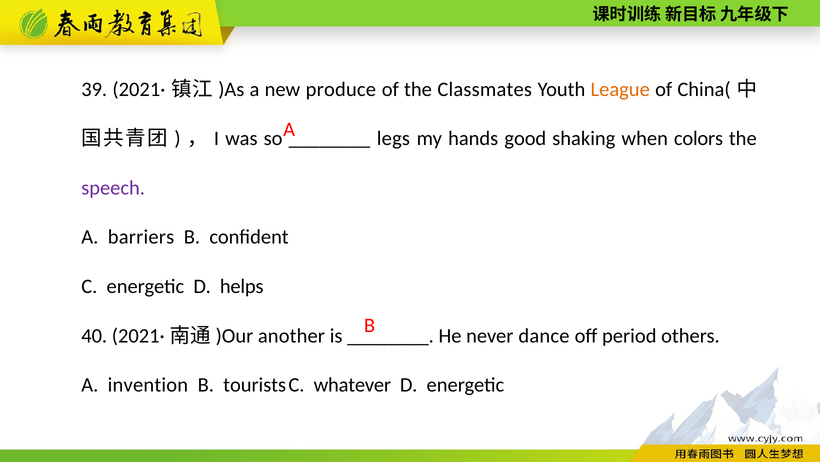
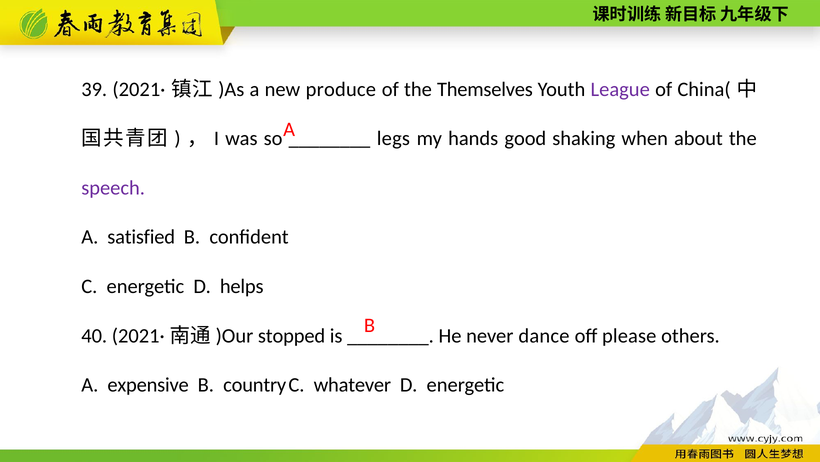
Classmates: Classmates -> Themselves
League colour: orange -> purple
colors: colors -> about
barriers: barriers -> satisfied
another: another -> stopped
period: period -> please
invention: invention -> expensive
tourists: tourists -> country
